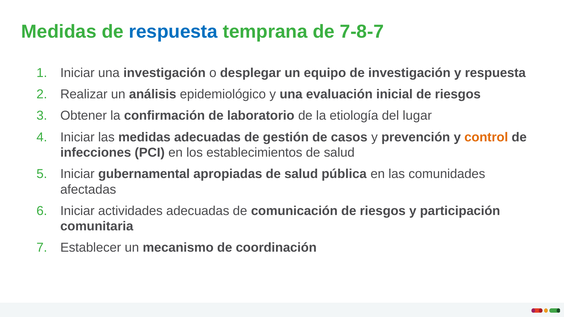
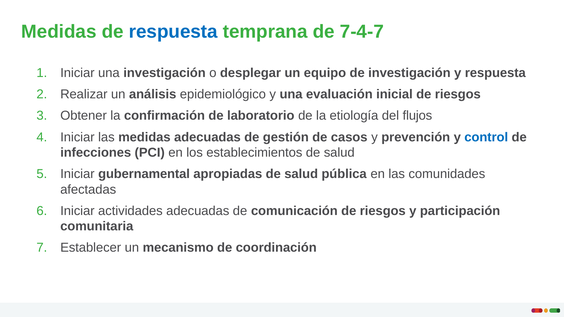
7-8-7: 7-8-7 -> 7-4-7
lugar: lugar -> flujos
control colour: orange -> blue
